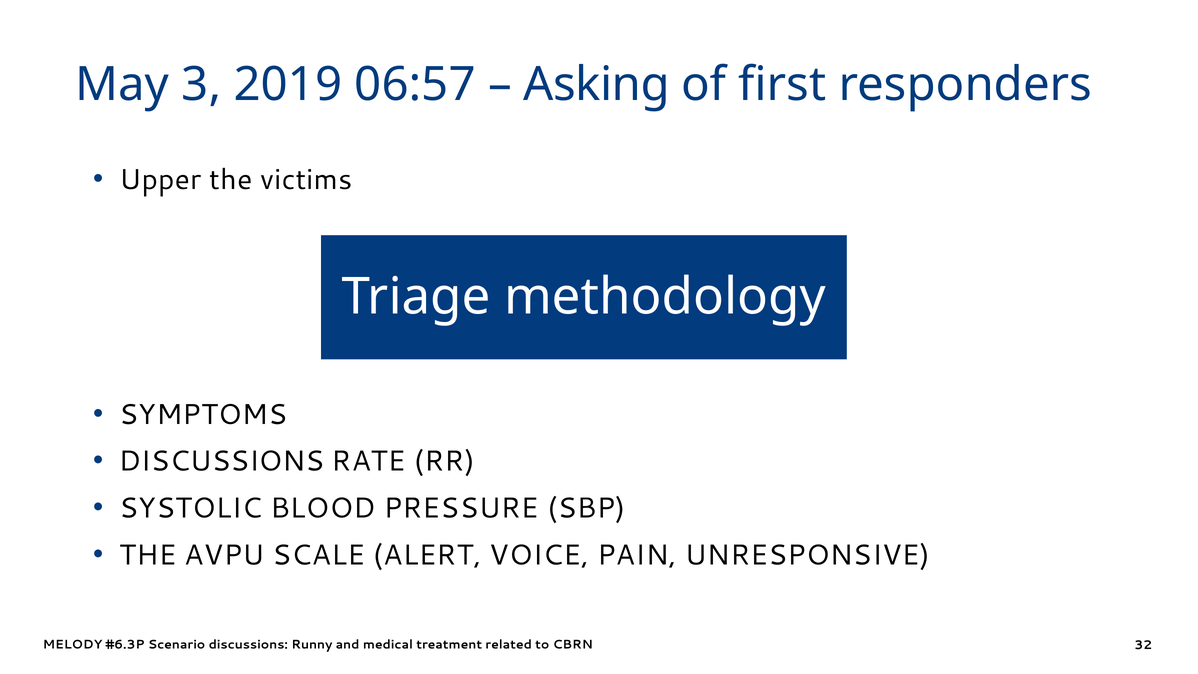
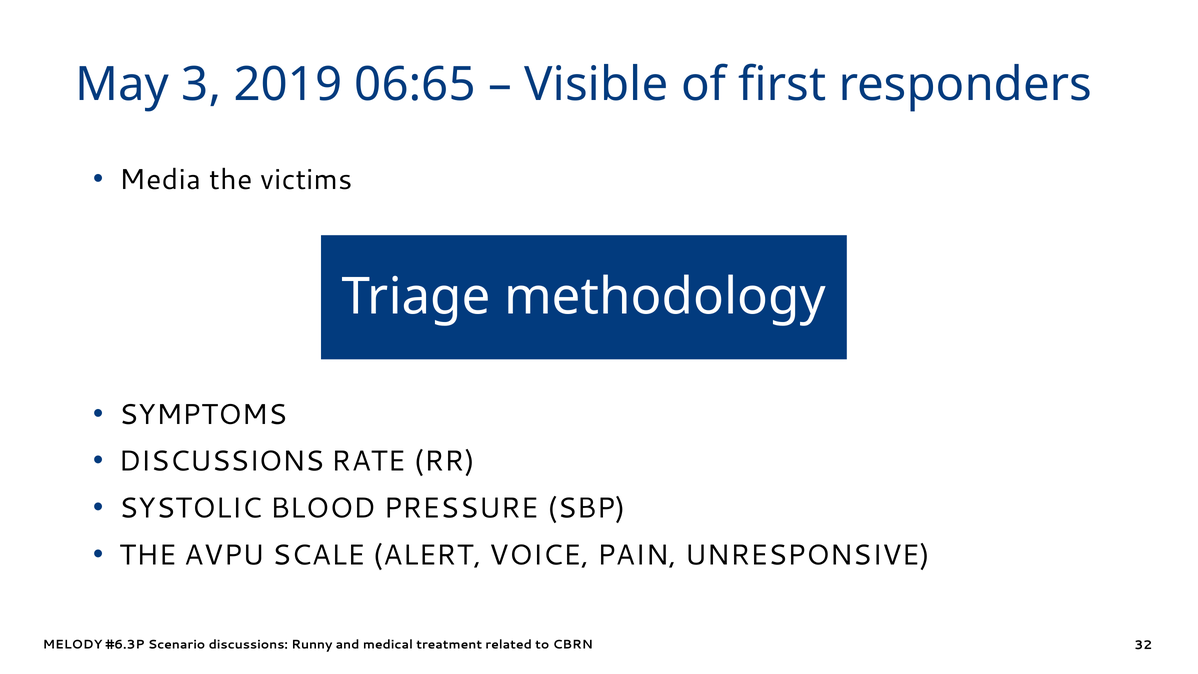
06:57: 06:57 -> 06:65
Asking: Asking -> Visible
Upper: Upper -> Media
